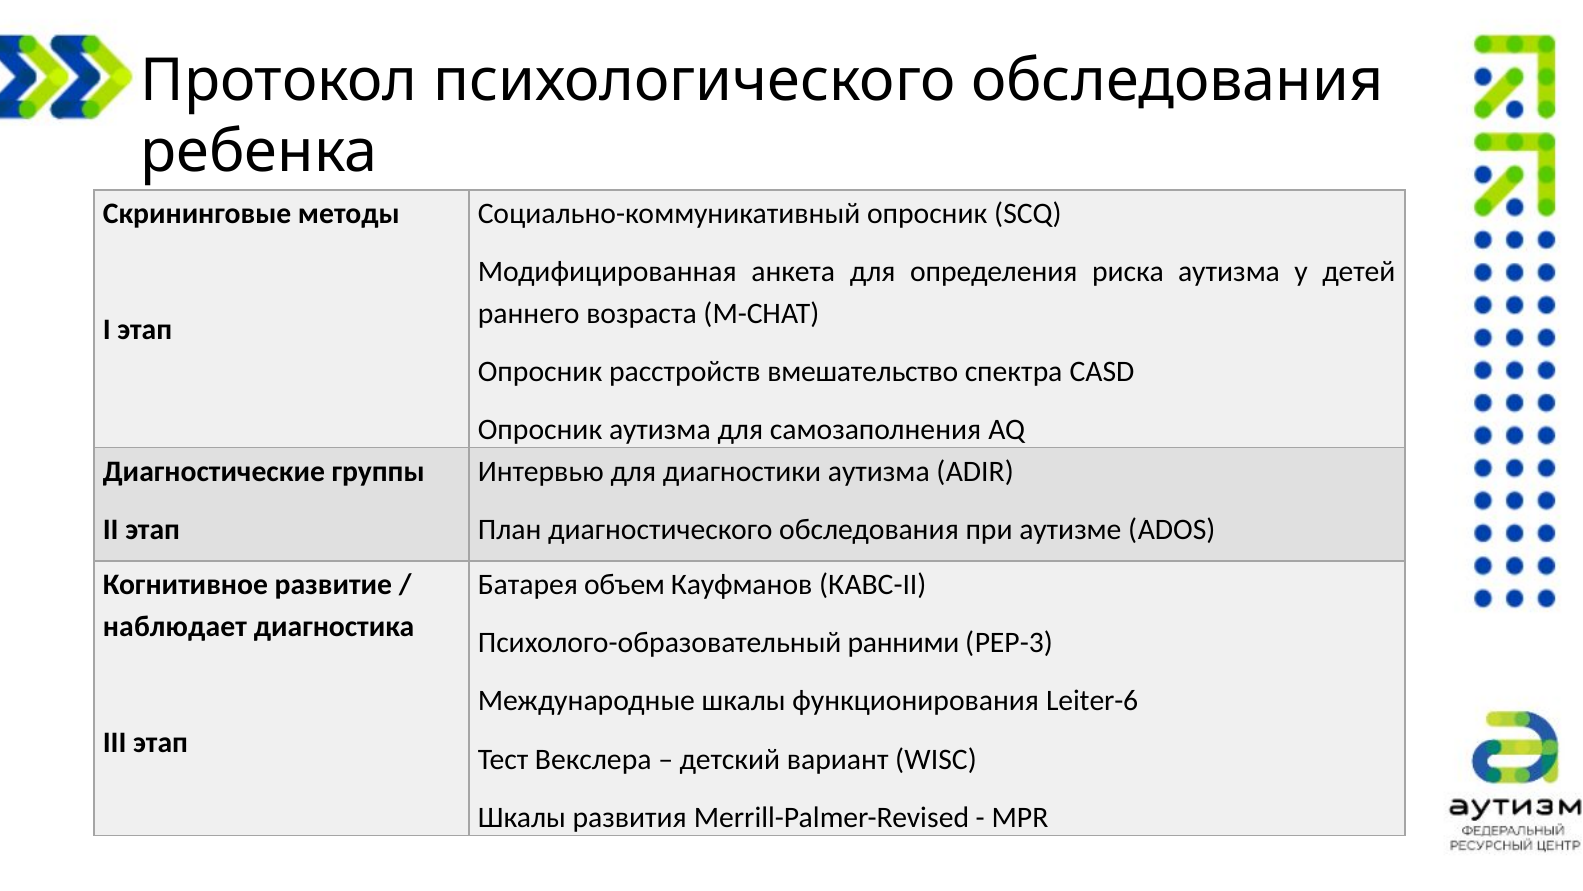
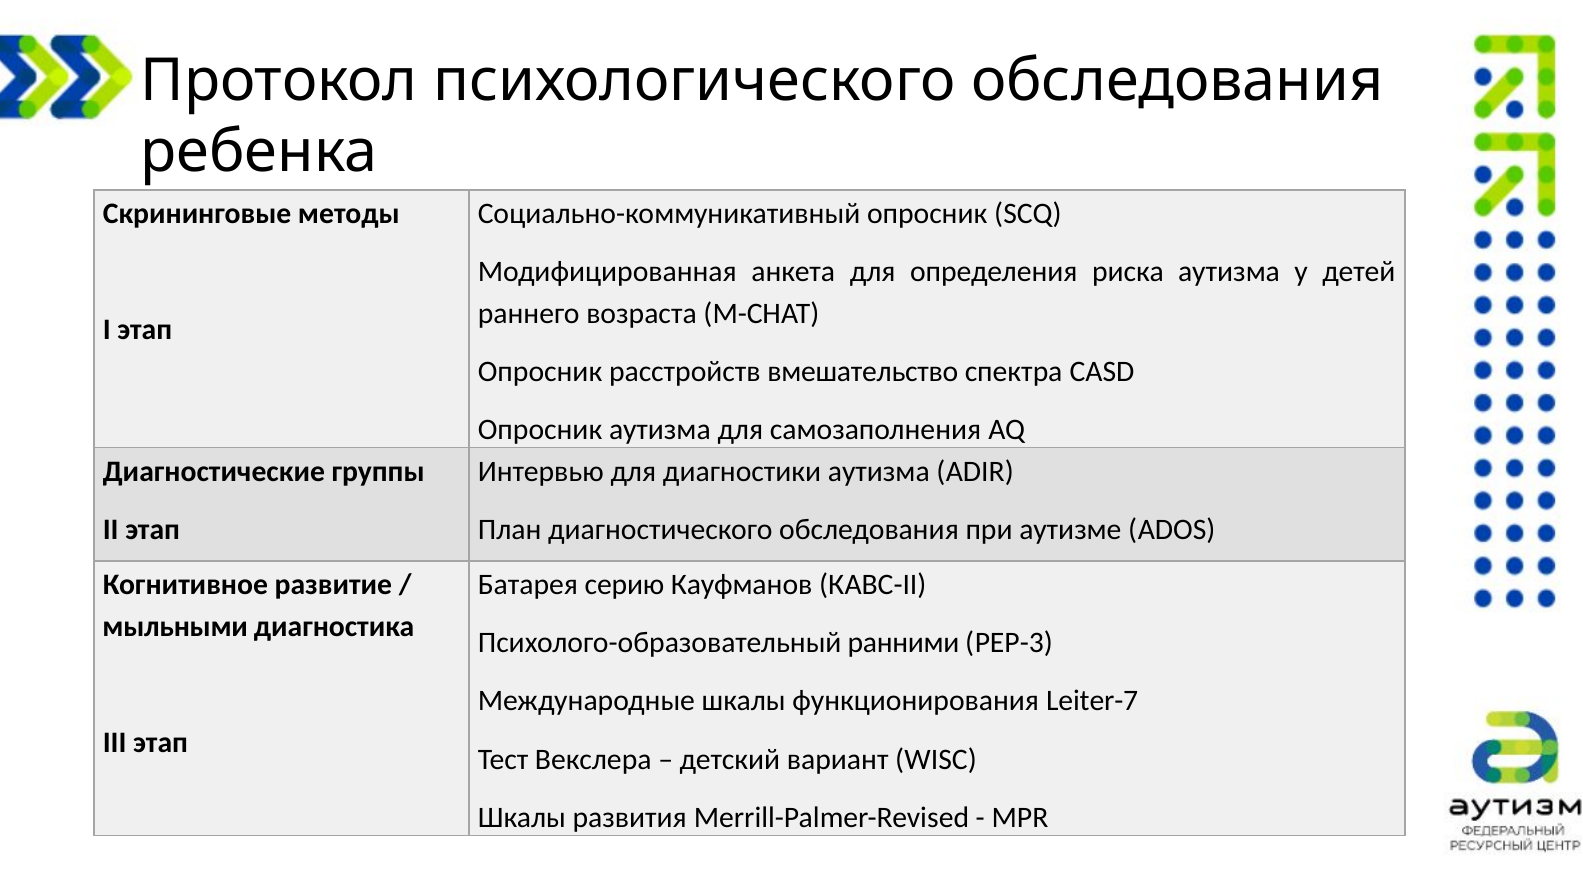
объем: объем -> серию
наблюдает: наблюдает -> мыльными
Leiter-6: Leiter-6 -> Leiter-7
